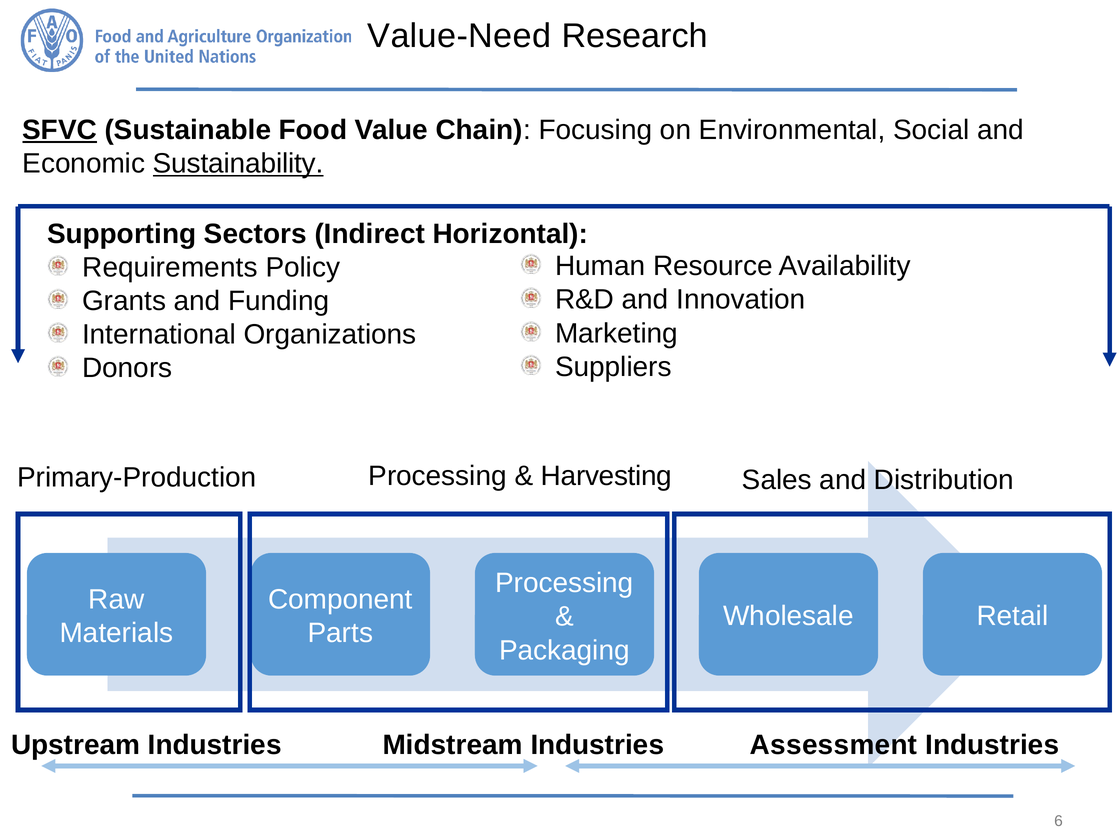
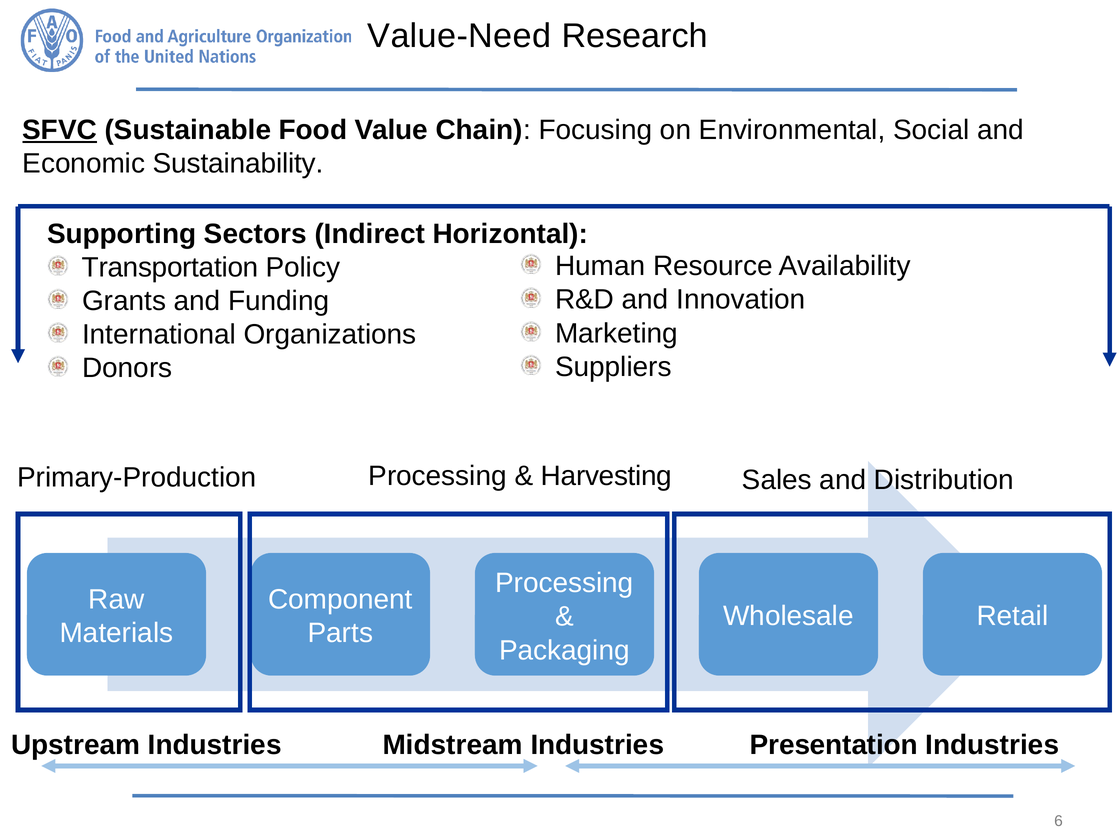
Sustainability underline: present -> none
Requirements: Requirements -> Transportation
Assessment: Assessment -> Presentation
